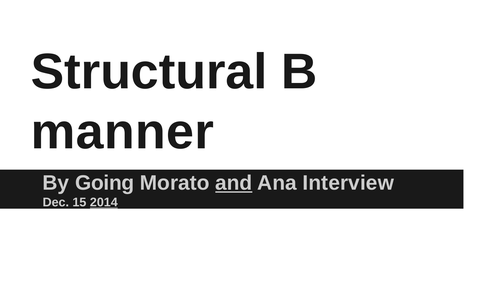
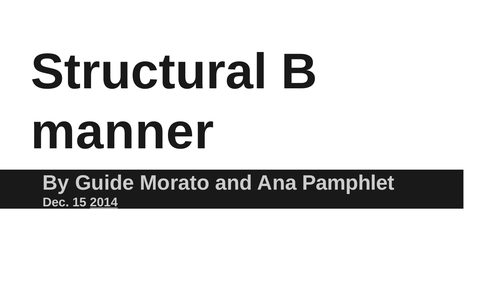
Going: Going -> Guide
and underline: present -> none
Interview: Interview -> Pamphlet
